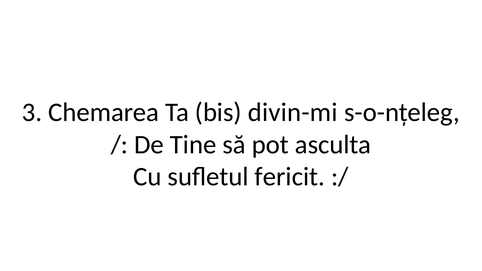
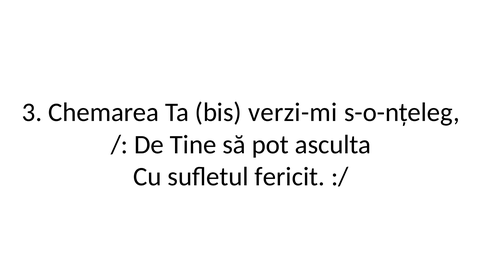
divin-mi: divin-mi -> verzi-mi
